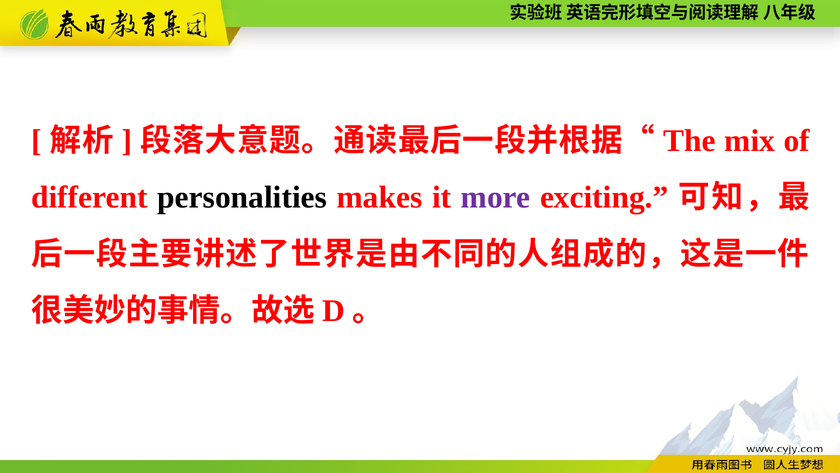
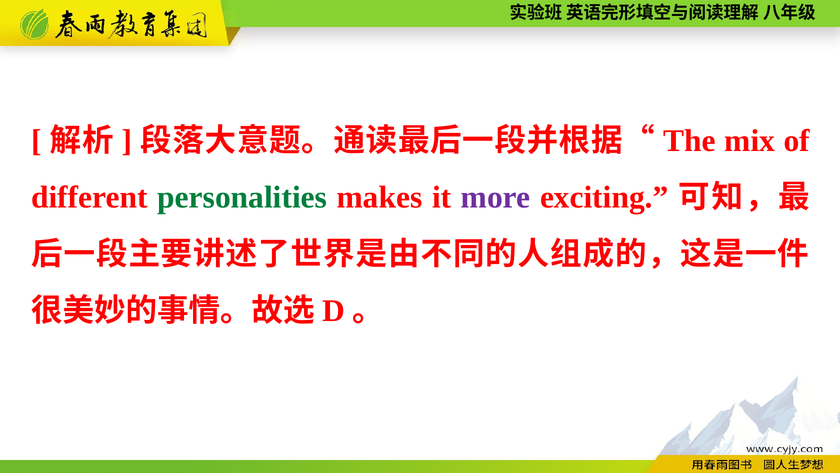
personalities colour: black -> green
